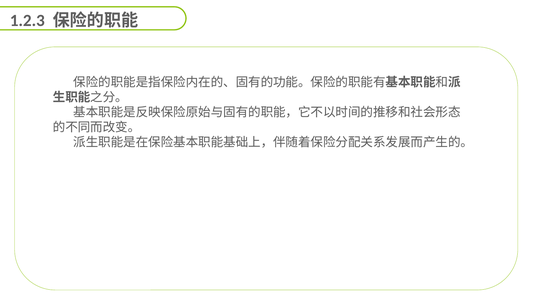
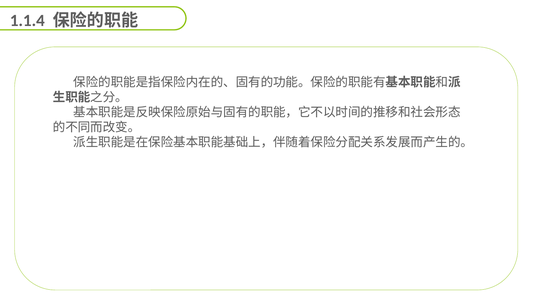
1.2.3: 1.2.3 -> 1.1.4
